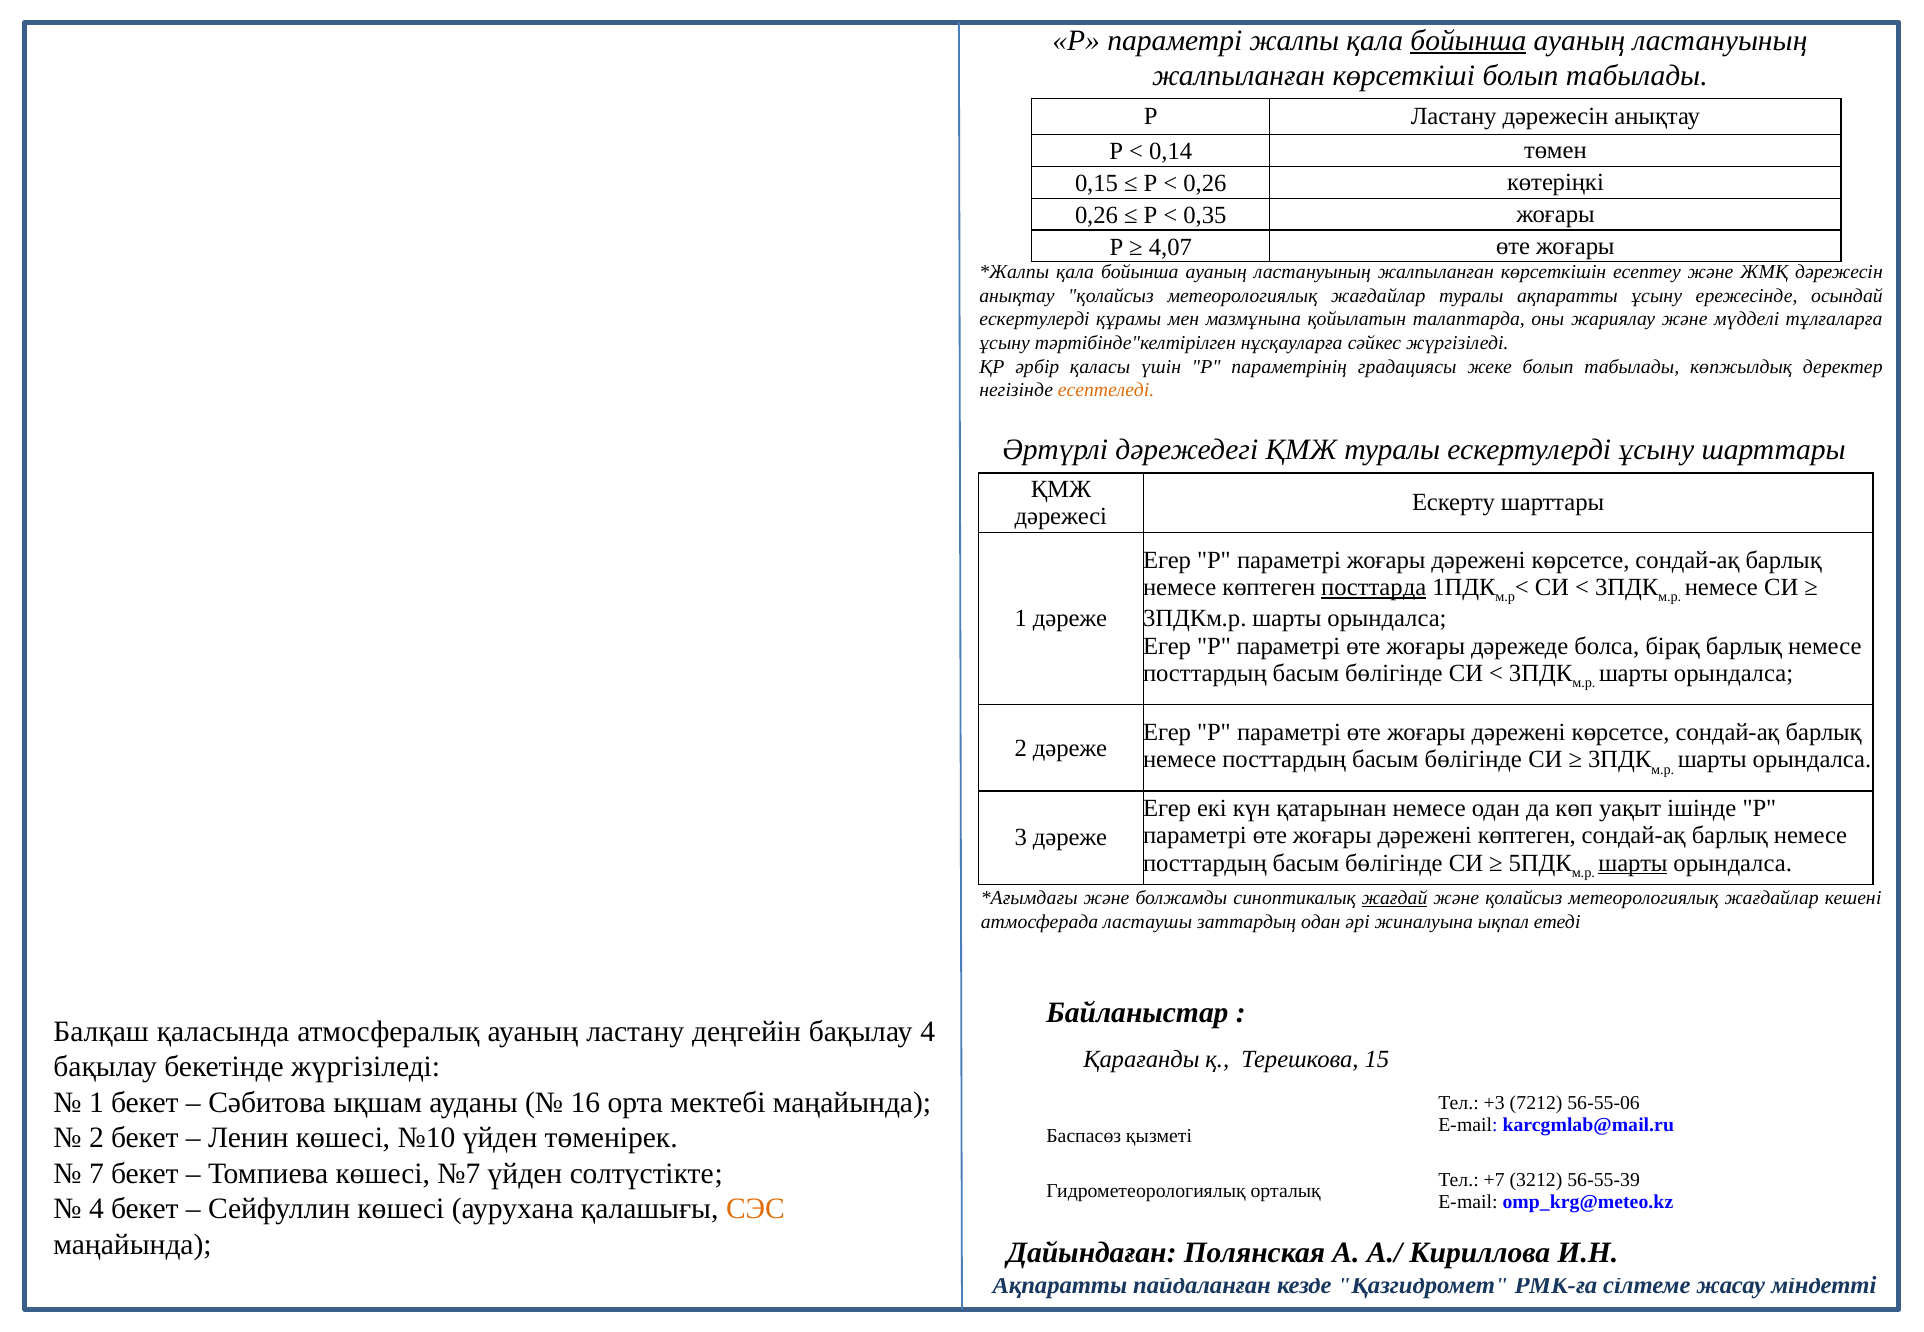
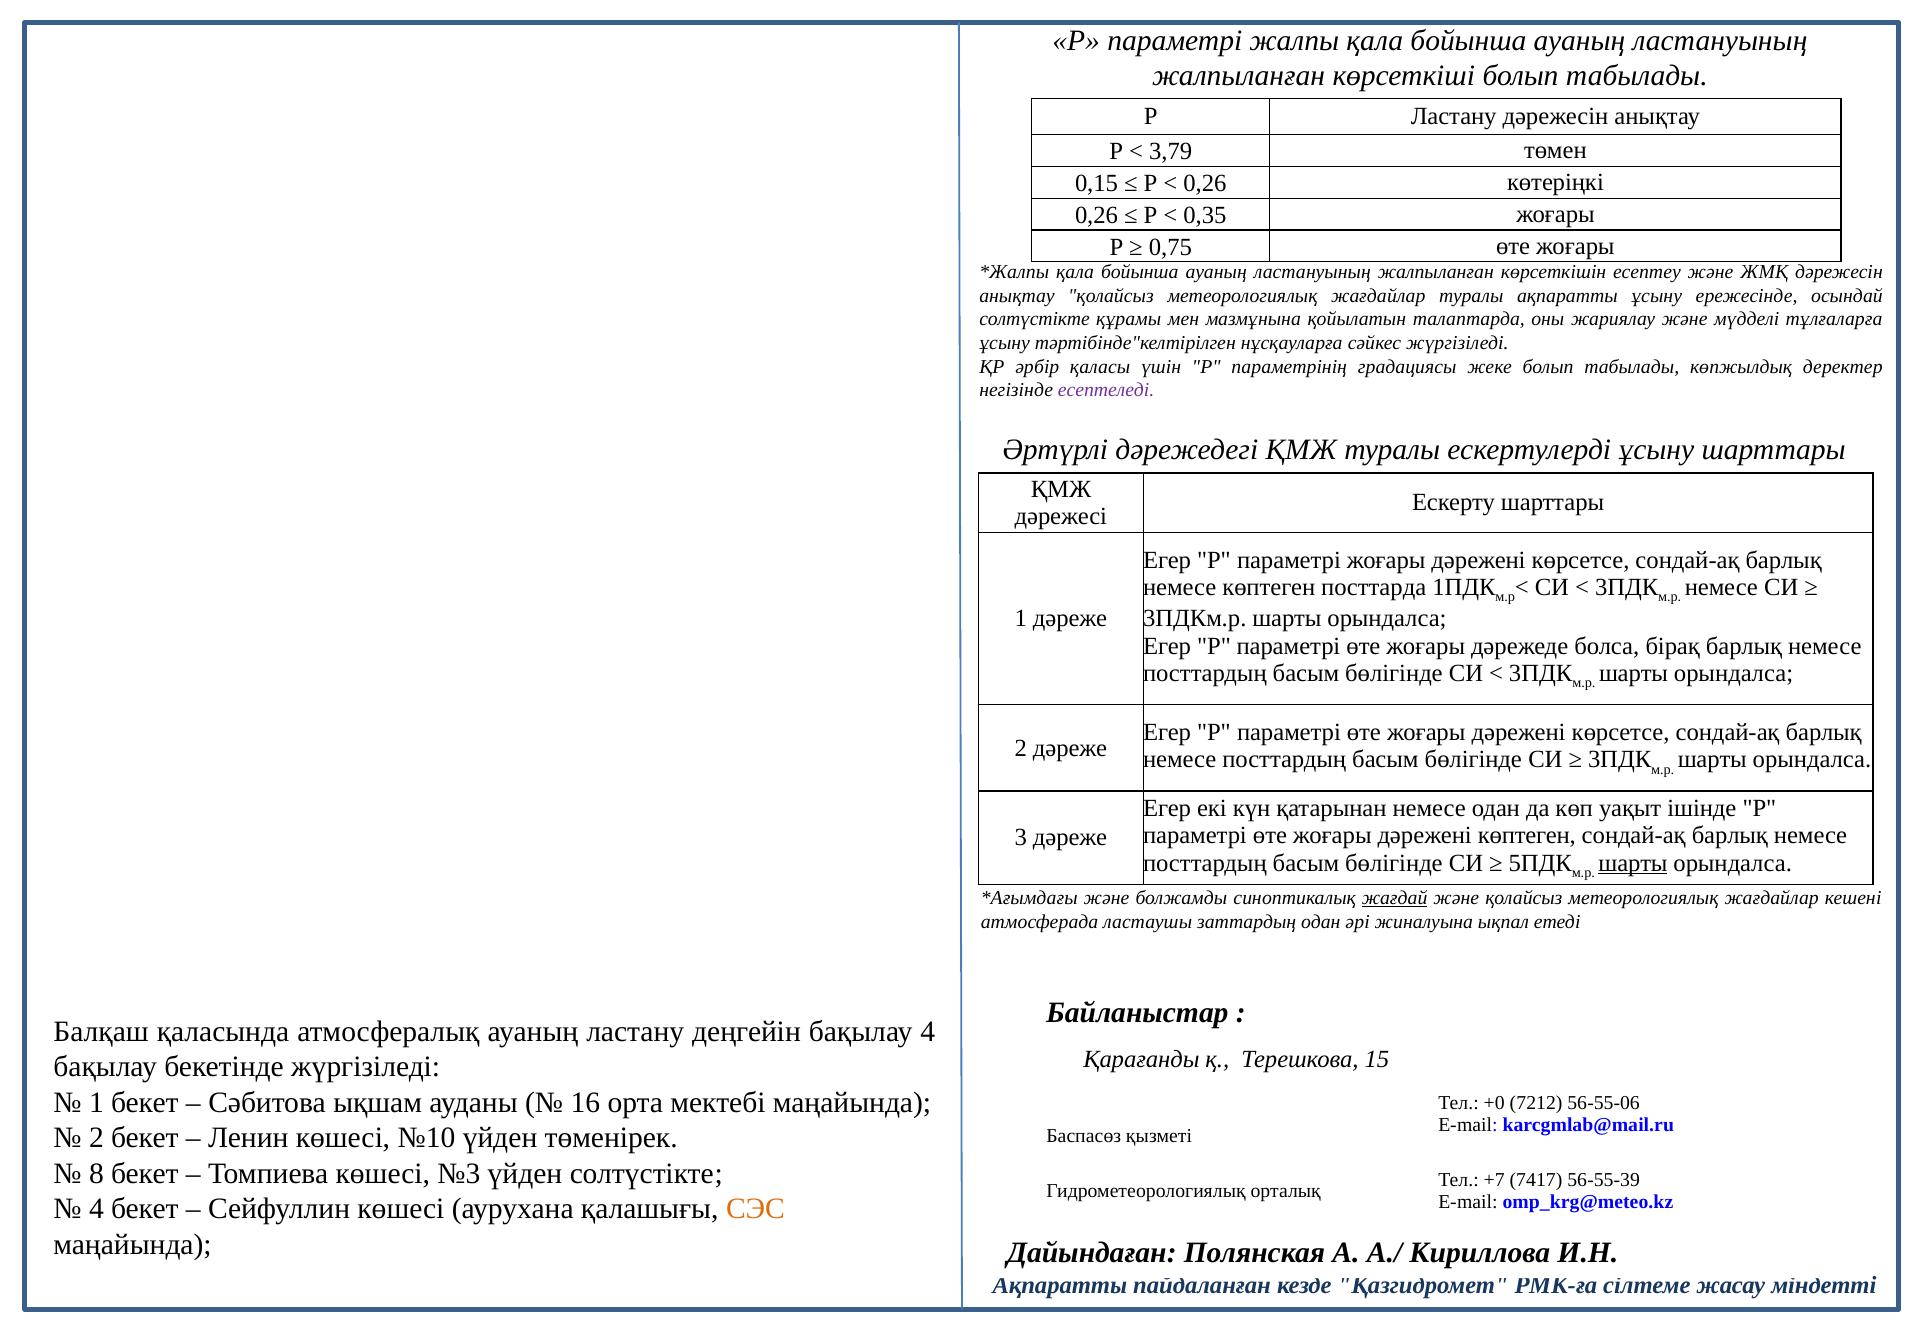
бойынша at (1468, 41) underline: present -> none
0,14: 0,14 -> 3,79
4,07: 4,07 -> 0,75
ескертулерді at (1035, 319): ескертулерді -> солтүстікте
есептеледі colour: orange -> purple
посттарда underline: present -> none
+3: +3 -> +0
7: 7 -> 8
№7: №7 -> №3
3212: 3212 -> 7417
